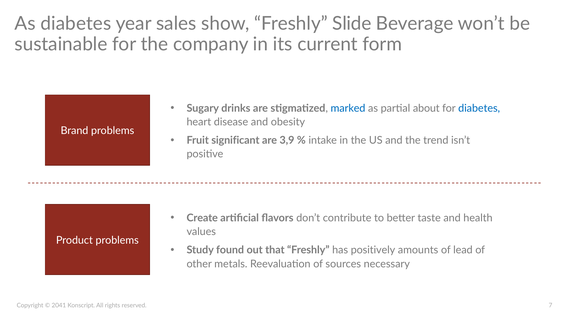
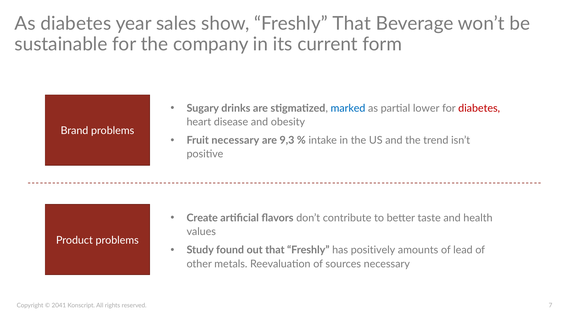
Freshly Slide: Slide -> That
about: about -> lower
diabetes at (479, 108) colour: blue -> red
Fruit significant: significant -> necessary
3,9: 3,9 -> 9,3
